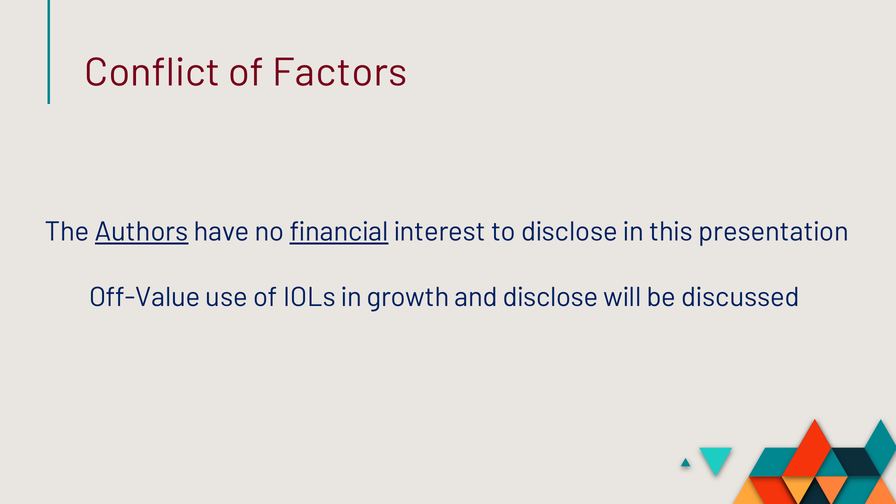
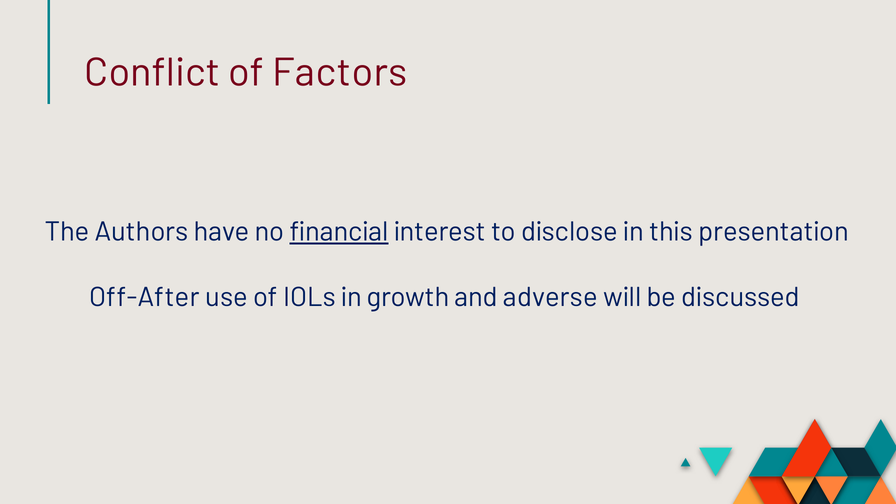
Authors underline: present -> none
Off-Value: Off-Value -> Off-After
and disclose: disclose -> adverse
